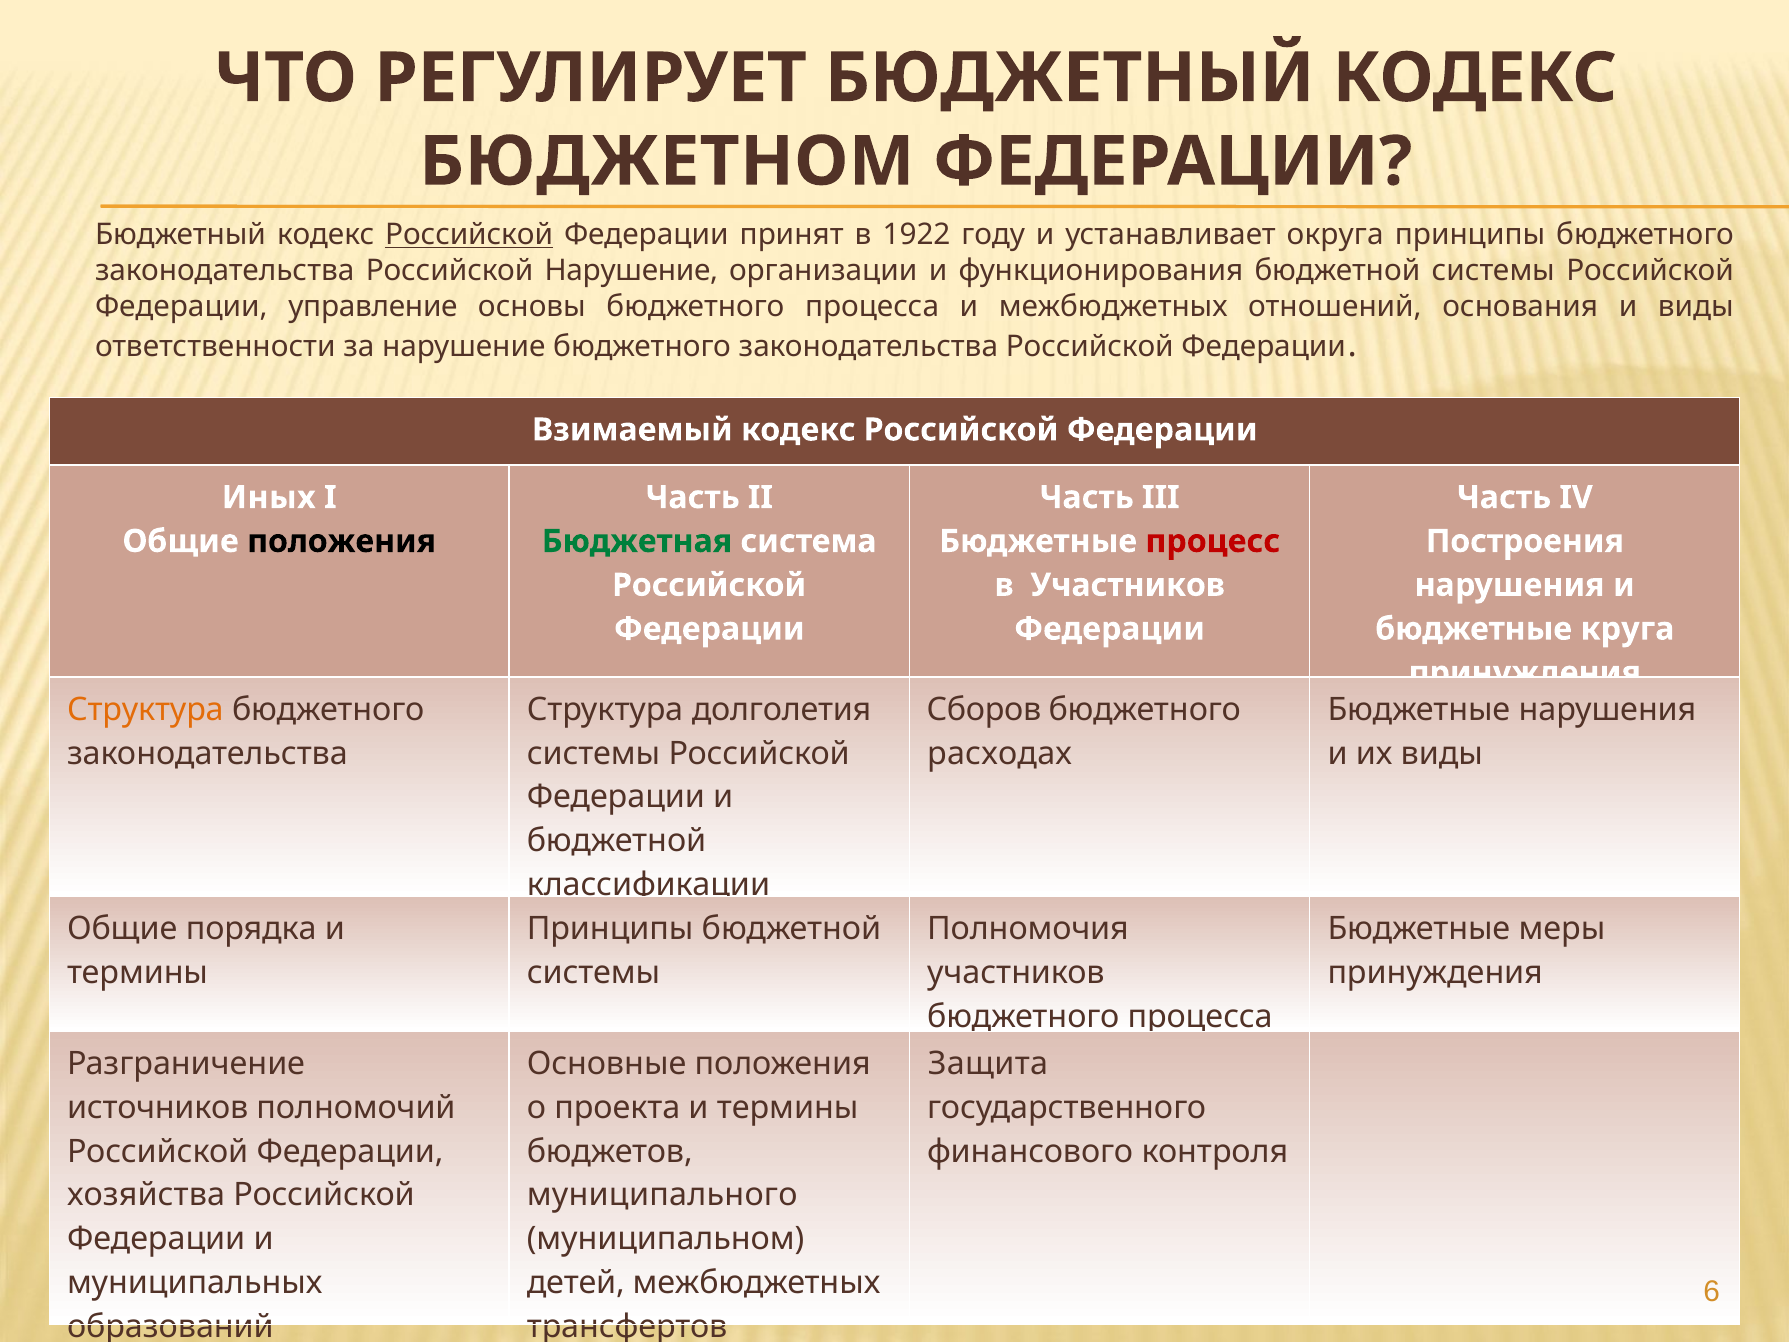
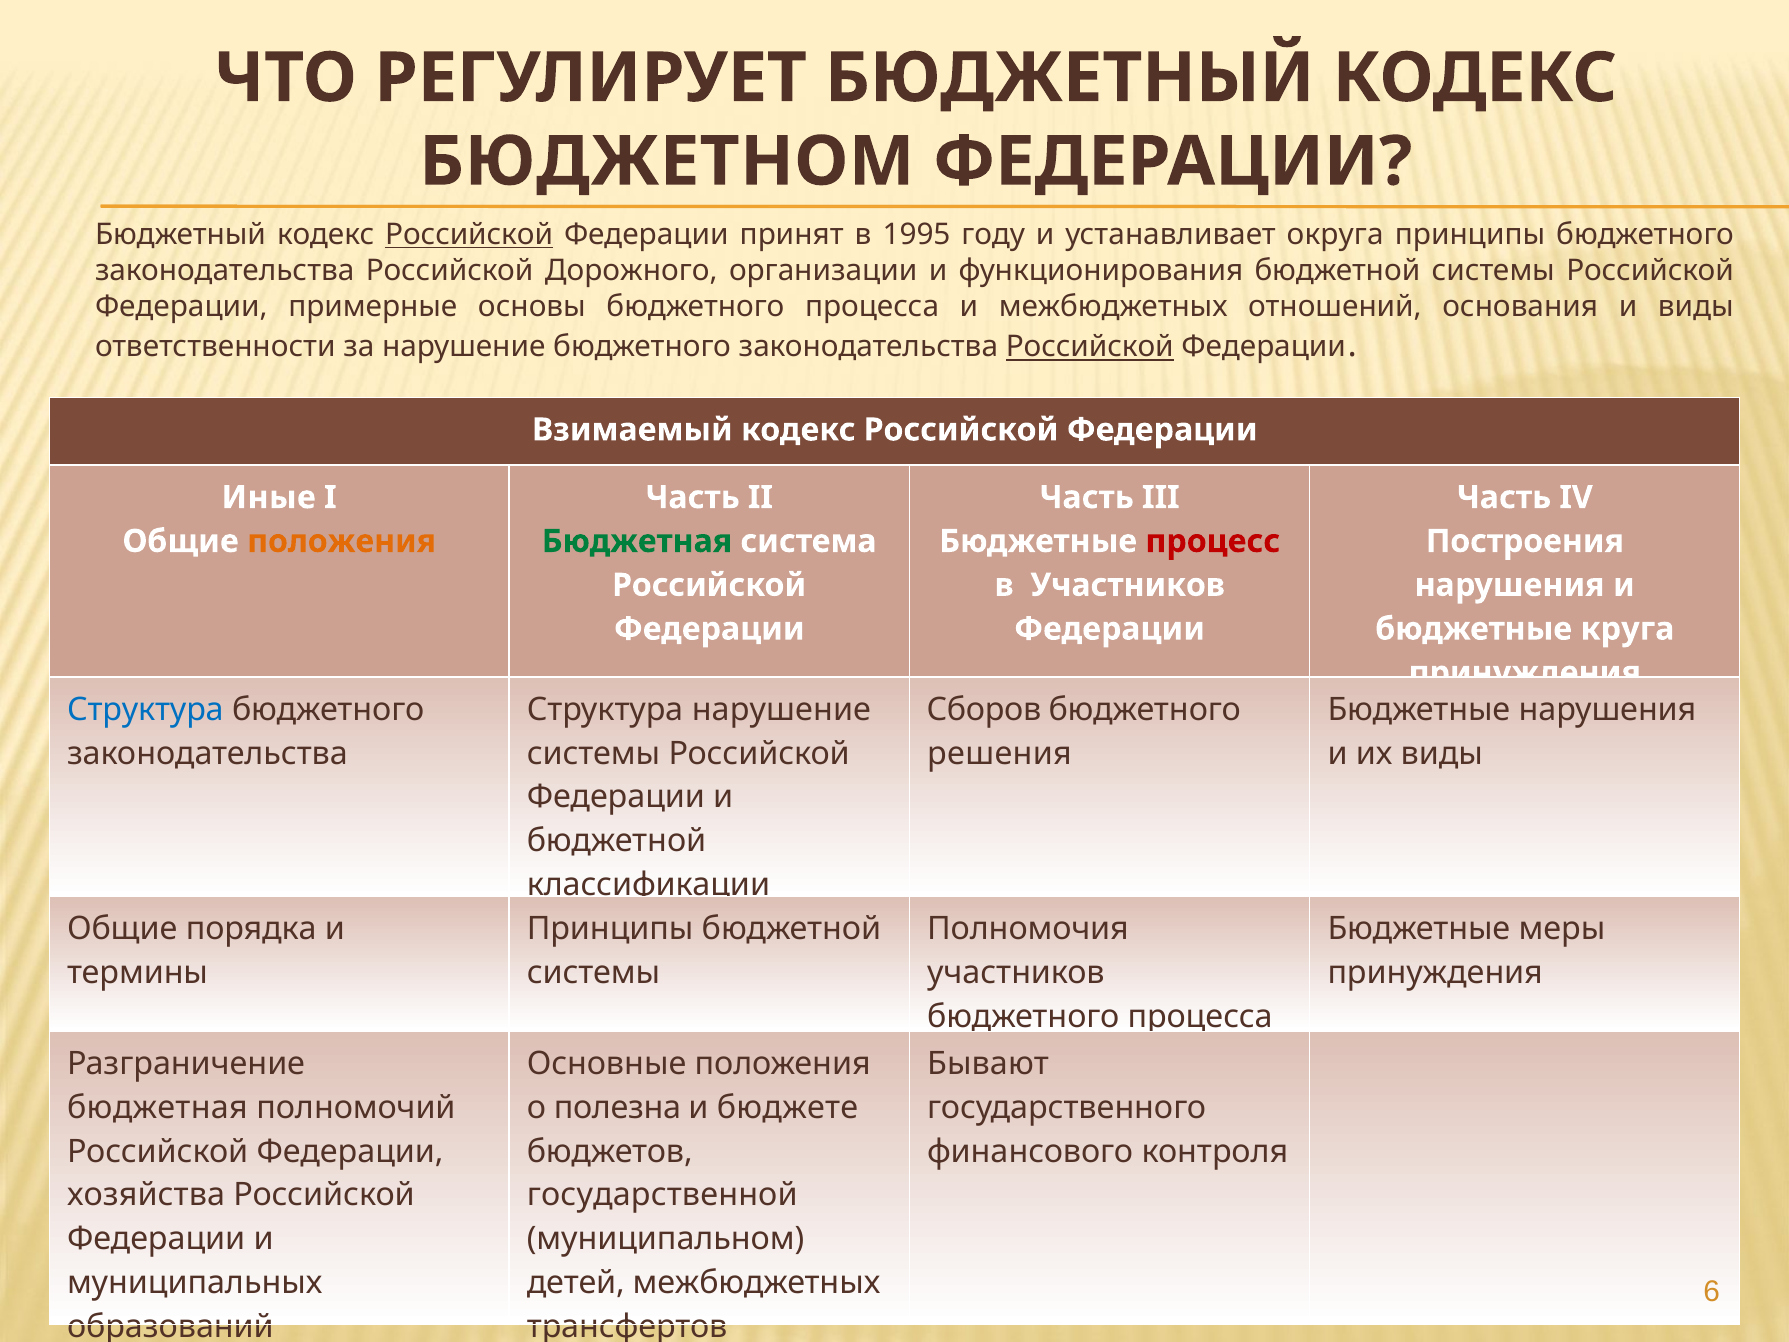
1922: 1922 -> 1995
Российской Нарушение: Нарушение -> Дорожного
управление: управление -> примерные
Российской at (1090, 347) underline: none -> present
Иных: Иных -> Иные
положения at (342, 541) colour: black -> orange
Структура at (145, 709) colour: orange -> blue
Структура долголетия: долголетия -> нарушение
расходах: расходах -> решения
Защита: Защита -> Бывают
источников at (158, 1107): источников -> бюджетная
проекта: проекта -> полезна
термины at (788, 1107): термины -> бюджете
муниципального: муниципального -> государственной
